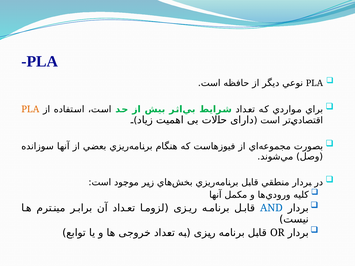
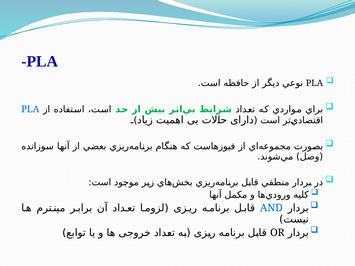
PLA at (30, 109) colour: orange -> blue
